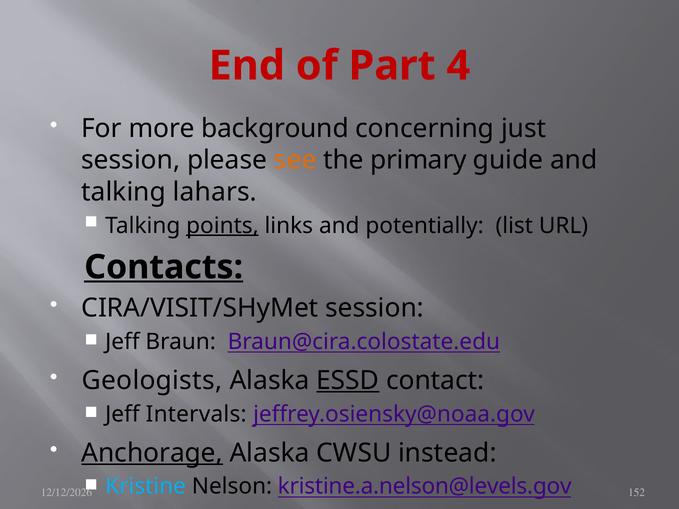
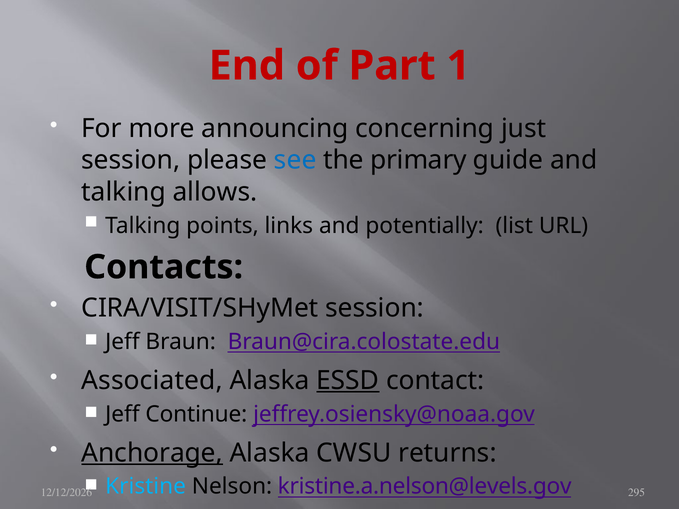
4: 4 -> 1
background: background -> announcing
see colour: orange -> blue
lahars: lahars -> allows
points underline: present -> none
Contacts underline: present -> none
Geologists: Geologists -> Associated
Intervals: Intervals -> Continue
instead: instead -> returns
152: 152 -> 295
